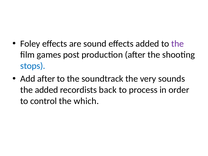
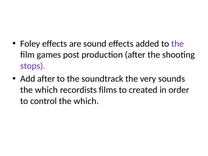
stops colour: blue -> purple
added at (46, 90): added -> which
back: back -> films
process: process -> created
